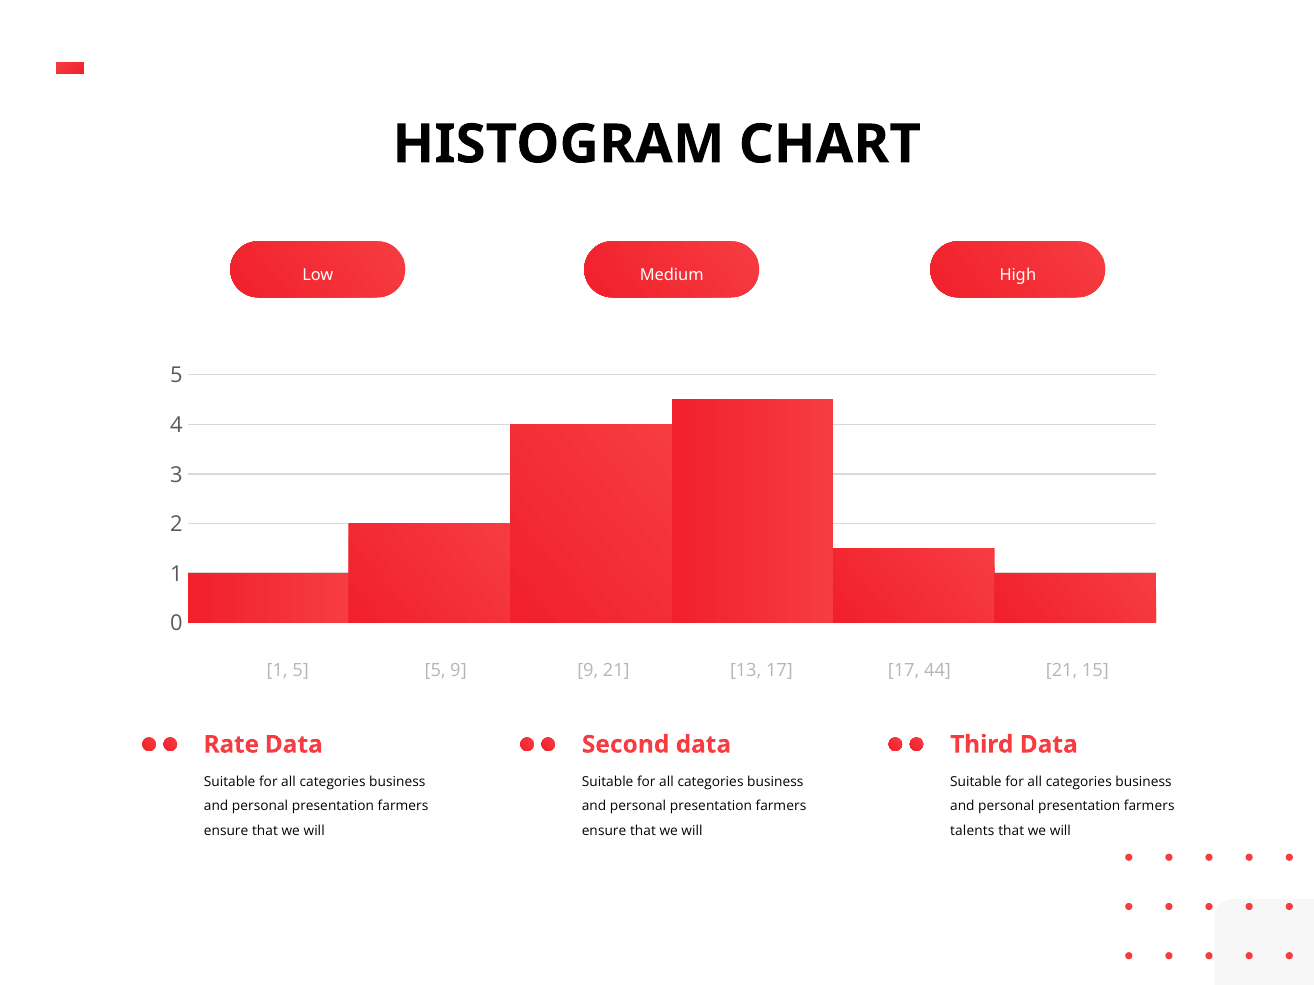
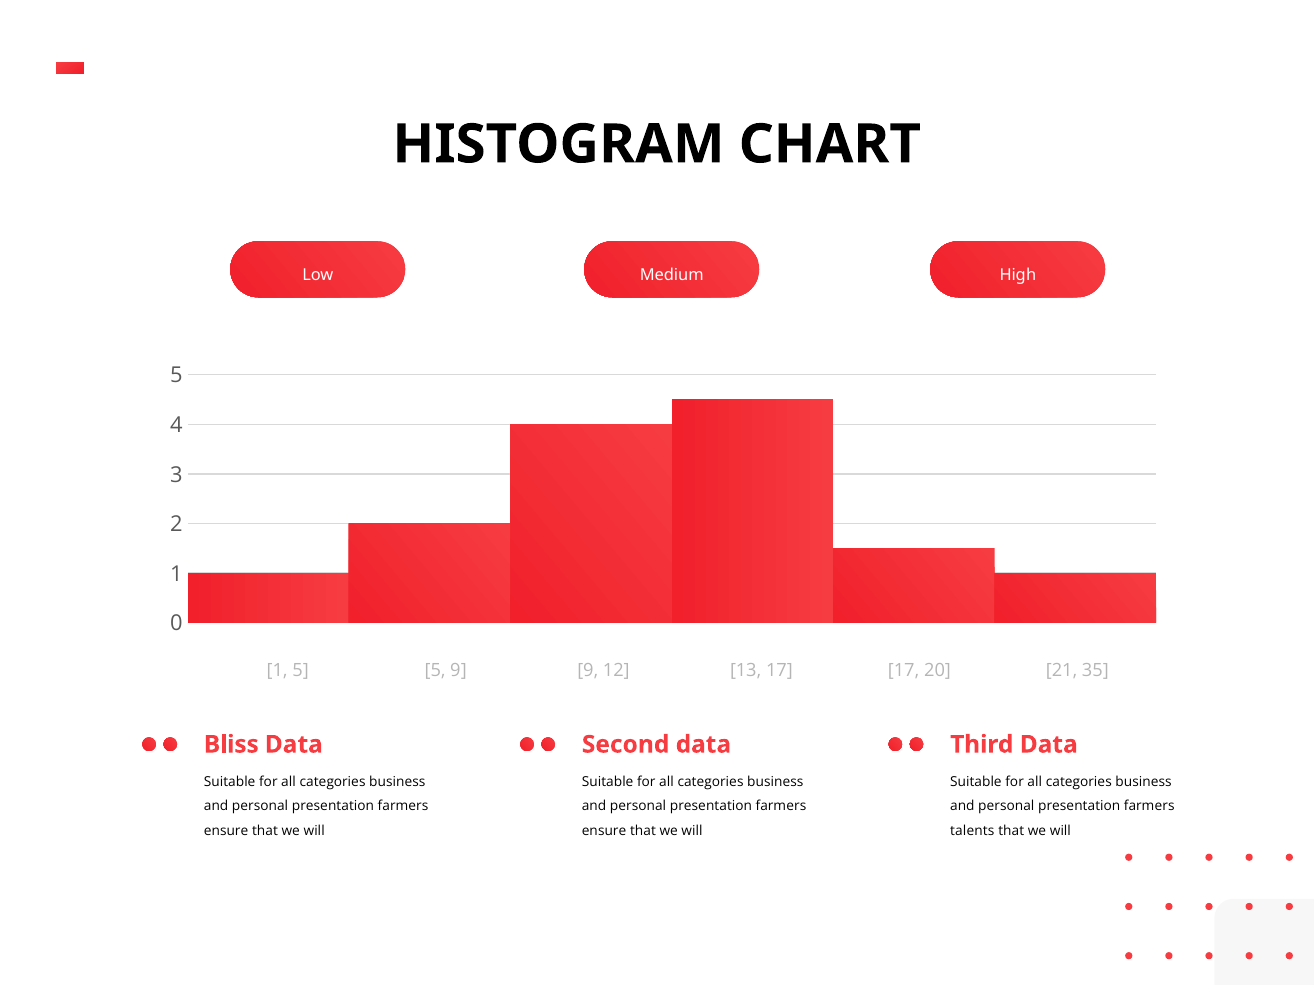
9 21: 21 -> 12
44: 44 -> 20
15: 15 -> 35
Rate: Rate -> Bliss
